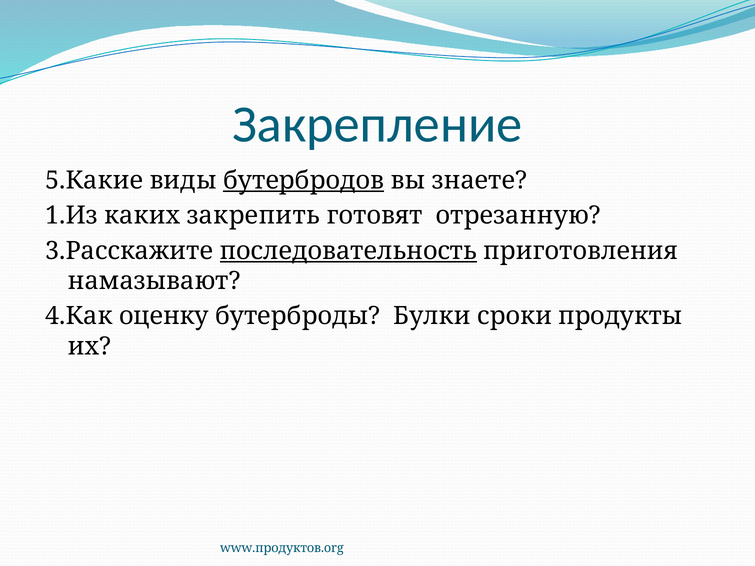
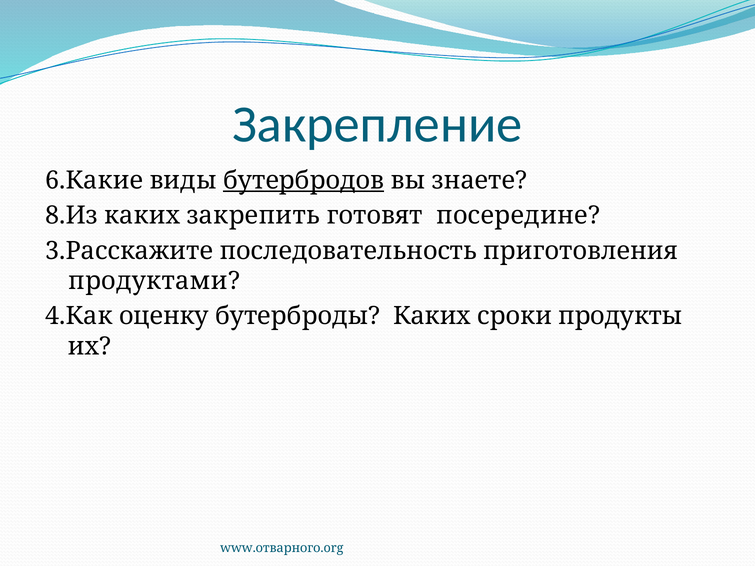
5.Какие: 5.Какие -> 6.Какие
1.Из: 1.Из -> 8.Из
отрезанную: отрезанную -> посередине
последовательность underline: present -> none
намазывают: намазывают -> продуктами
бутерброды Булки: Булки -> Каких
www.продуктов.org: www.продуктов.org -> www.отварного.org
